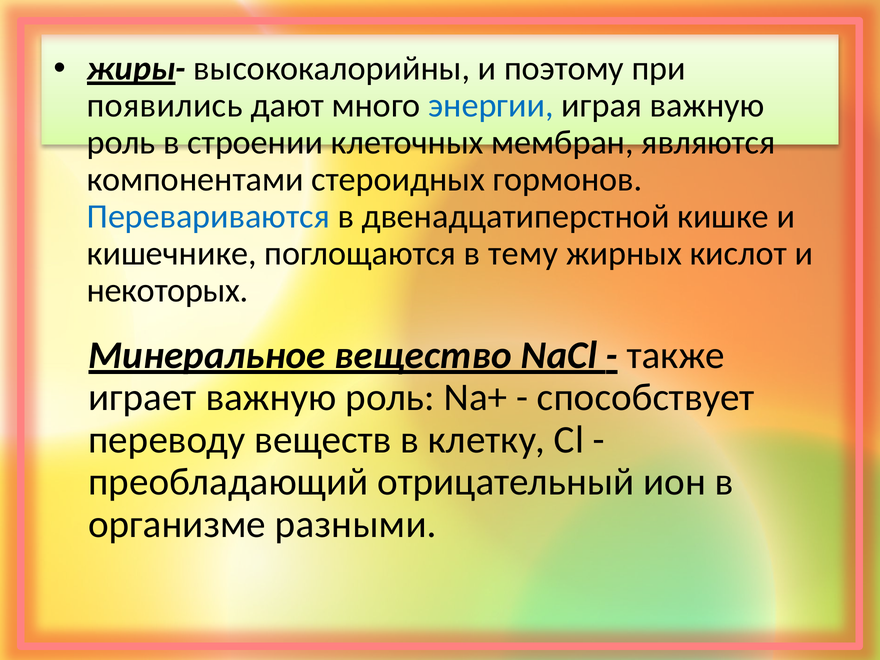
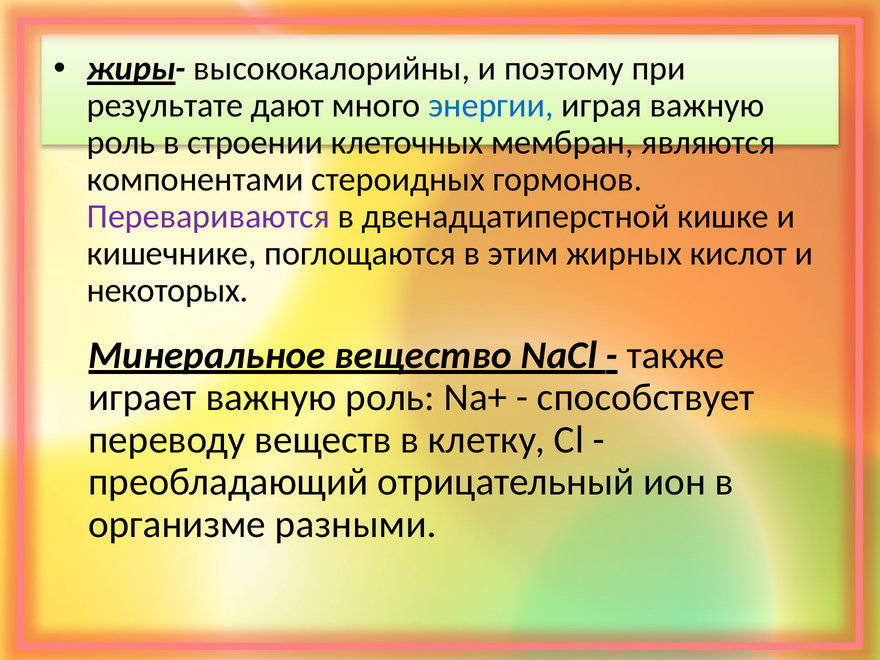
появились: появились -> результате
Перевариваются colour: blue -> purple
тему: тему -> этим
